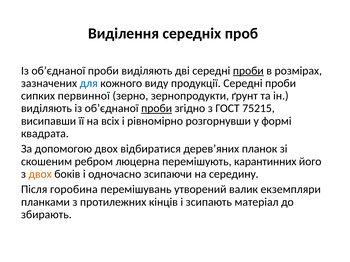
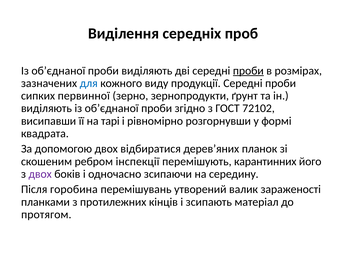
проби at (157, 109) underline: present -> none
75215: 75215 -> 72102
всіх: всіх -> тарі
люцерна: люцерна -> інспекції
двох at (40, 174) colour: orange -> purple
екземпляри: екземпляри -> зараженості
збирають: збирають -> протягом
